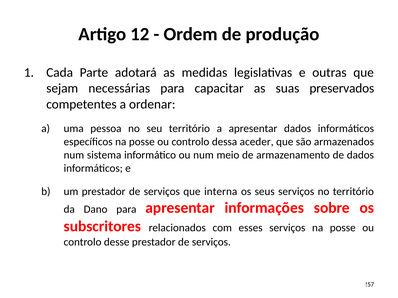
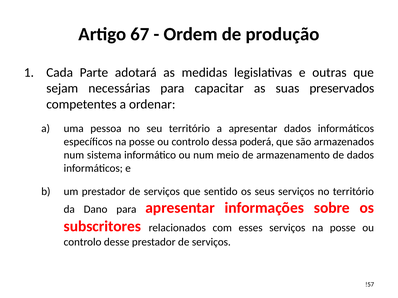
12: 12 -> 67
aceder: aceder -> poderá
interna: interna -> sentido
